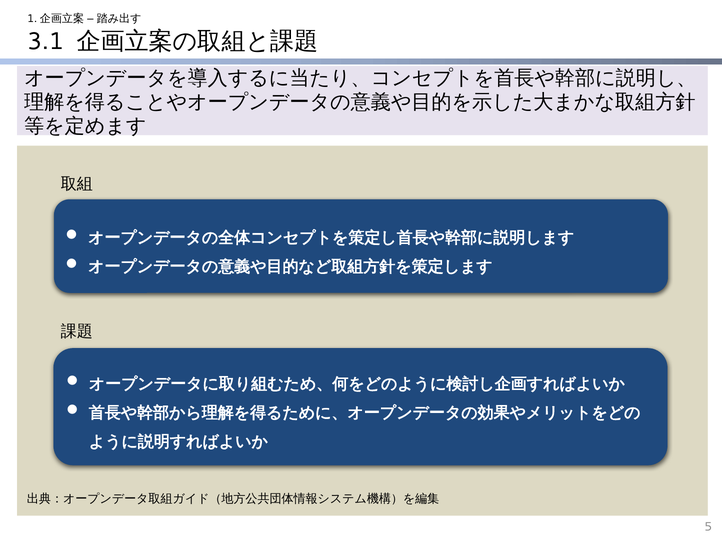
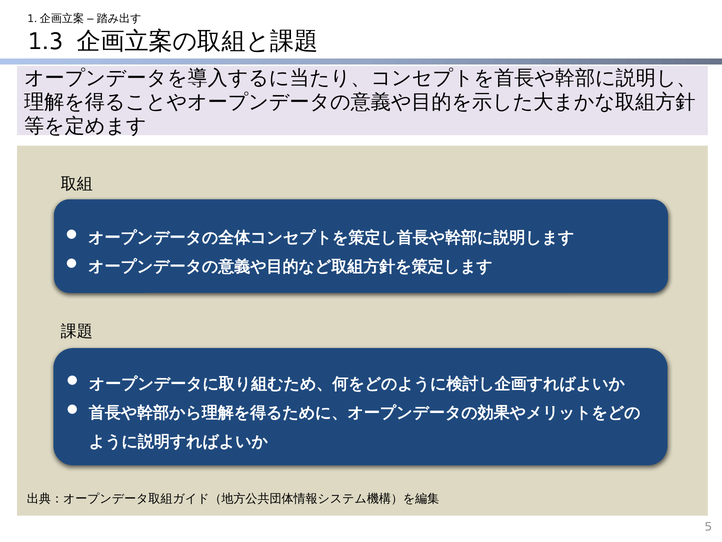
3.1: 3.1 -> 1.3
